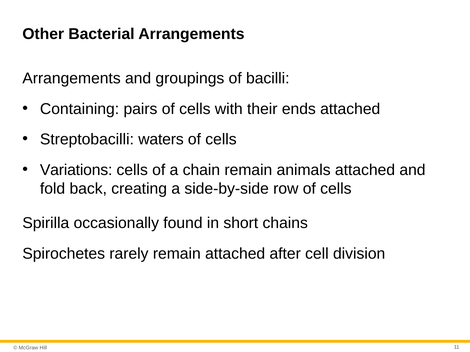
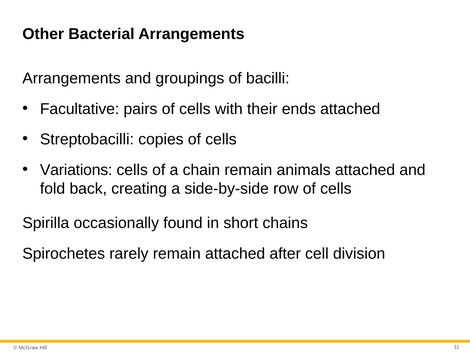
Containing: Containing -> Facultative
waters: waters -> copies
